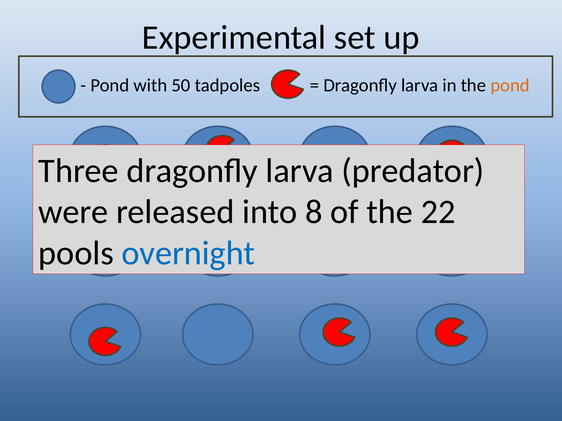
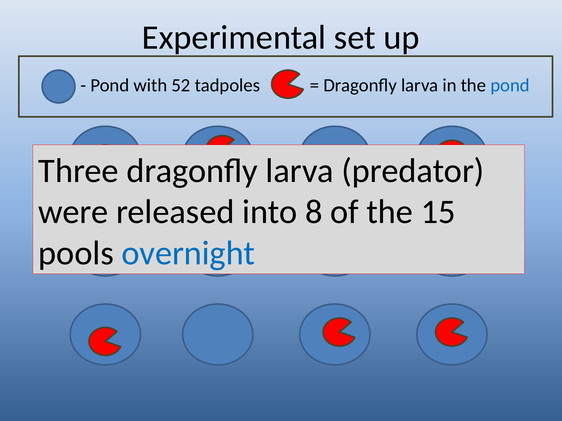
pond at (510, 85) colour: orange -> blue
50: 50 -> 52
22: 22 -> 15
